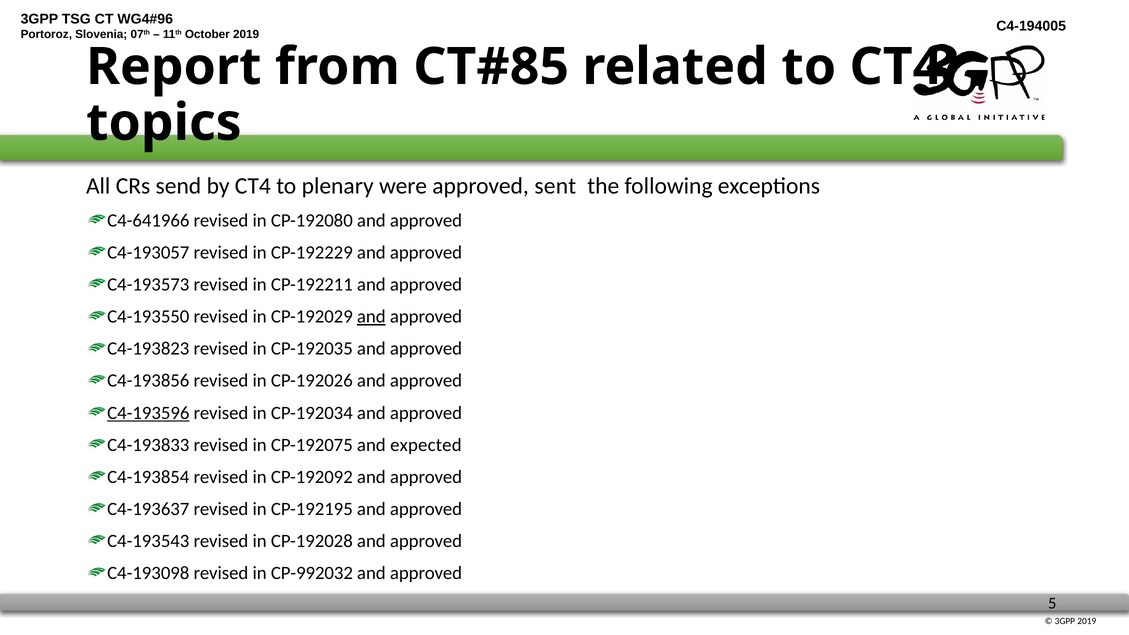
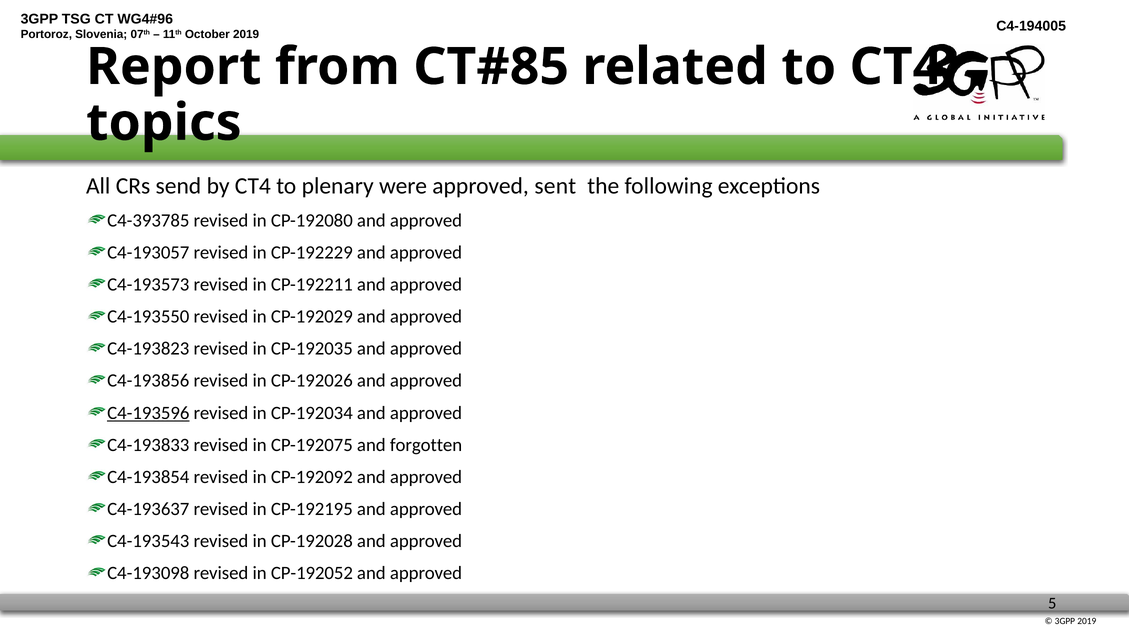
C4-641966: C4-641966 -> C4-393785
and at (371, 317) underline: present -> none
expected: expected -> forgotten
CP-992032: CP-992032 -> CP-192052
